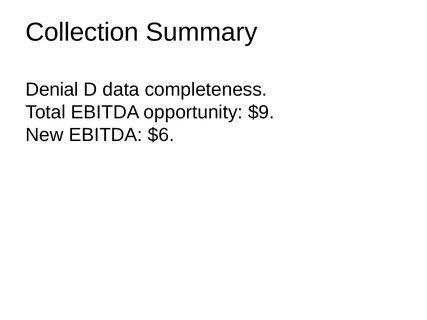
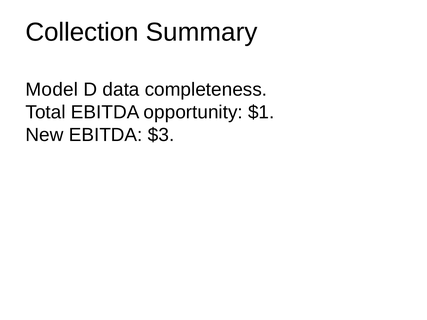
Denial: Denial -> Model
$9: $9 -> $1
$6: $6 -> $3
